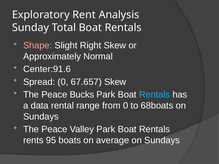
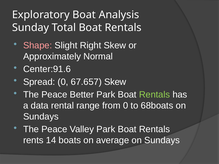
Exploratory Rent: Rent -> Boat
Bucks: Bucks -> Better
Rentals at (155, 95) colour: light blue -> light green
95: 95 -> 14
